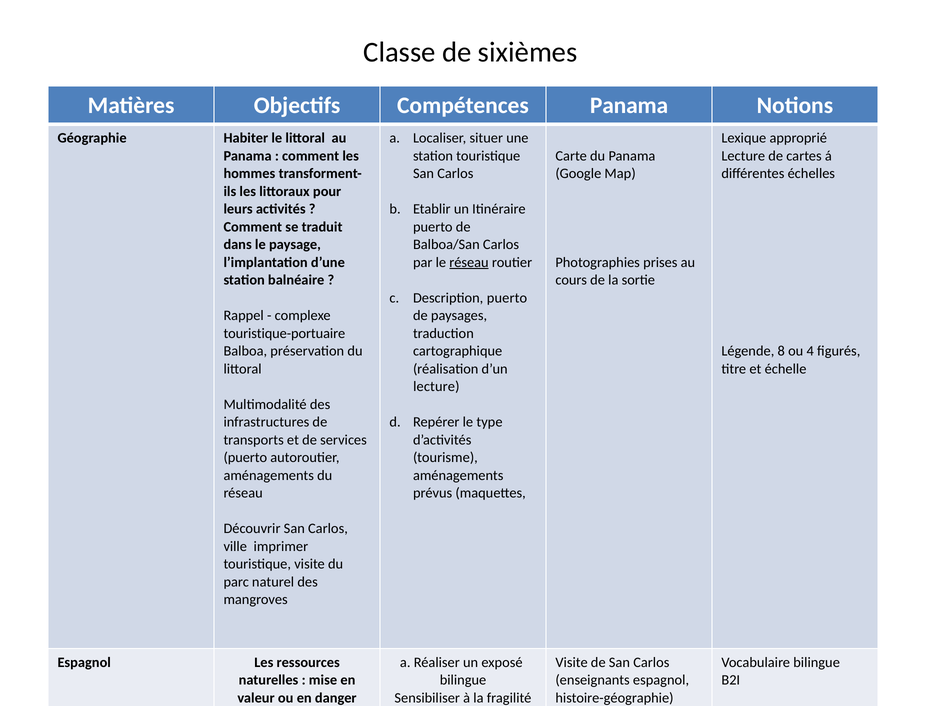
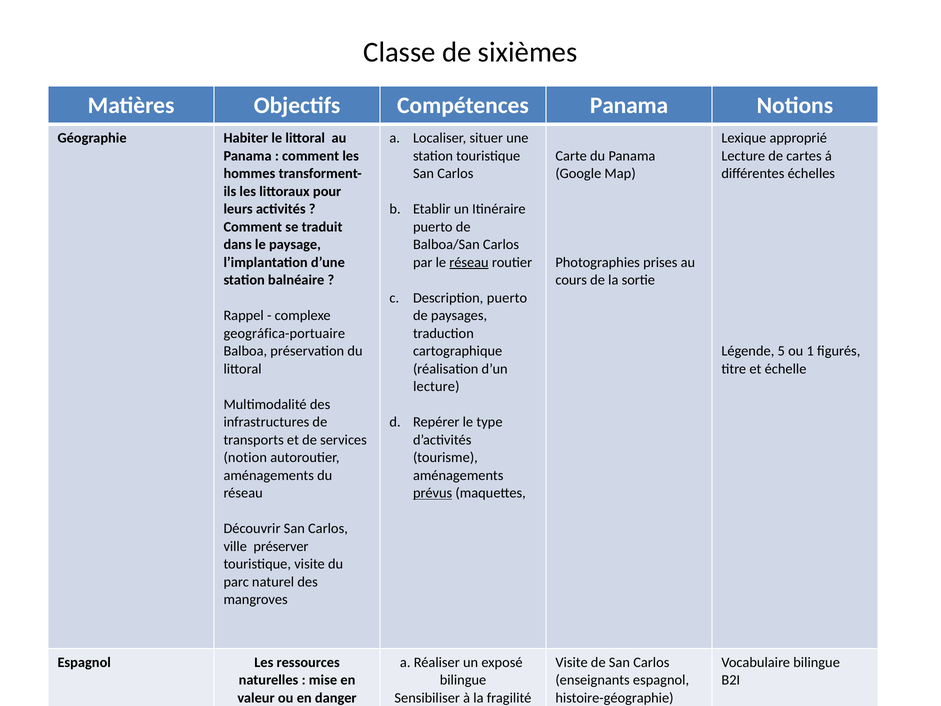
touristique-portuaire: touristique-portuaire -> geográfica-portuaire
8: 8 -> 5
4: 4 -> 1
puerto at (245, 457): puerto -> notion
prévus underline: none -> present
imprimer: imprimer -> préserver
